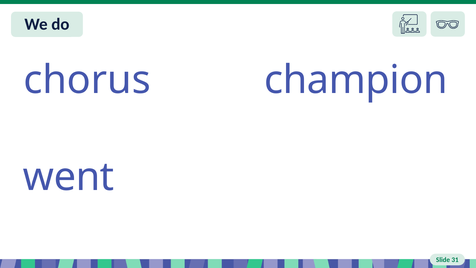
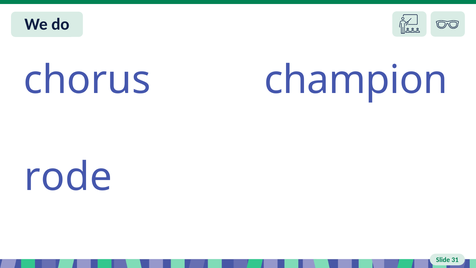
went: went -> rode
